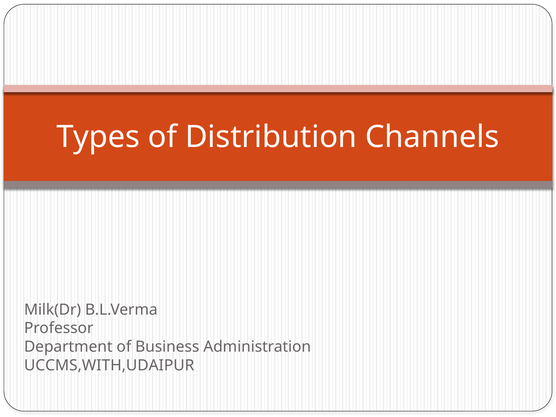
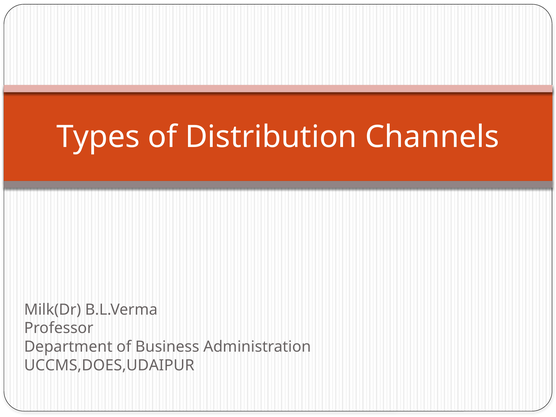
UCCMS,WITH,UDAIPUR: UCCMS,WITH,UDAIPUR -> UCCMS,DOES,UDAIPUR
